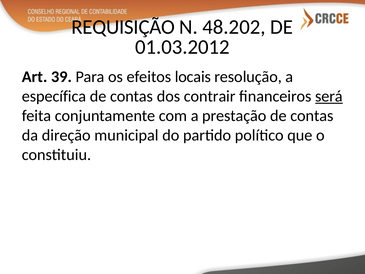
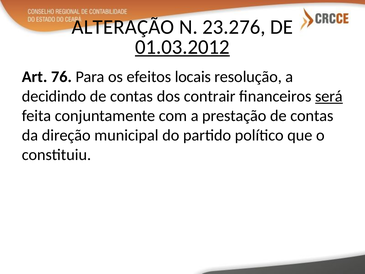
REQUISIÇÃO: REQUISIÇÃO -> ALTERAÇÃO
48.202: 48.202 -> 23.276
01.03.2012 underline: none -> present
39: 39 -> 76
específica: específica -> decidindo
